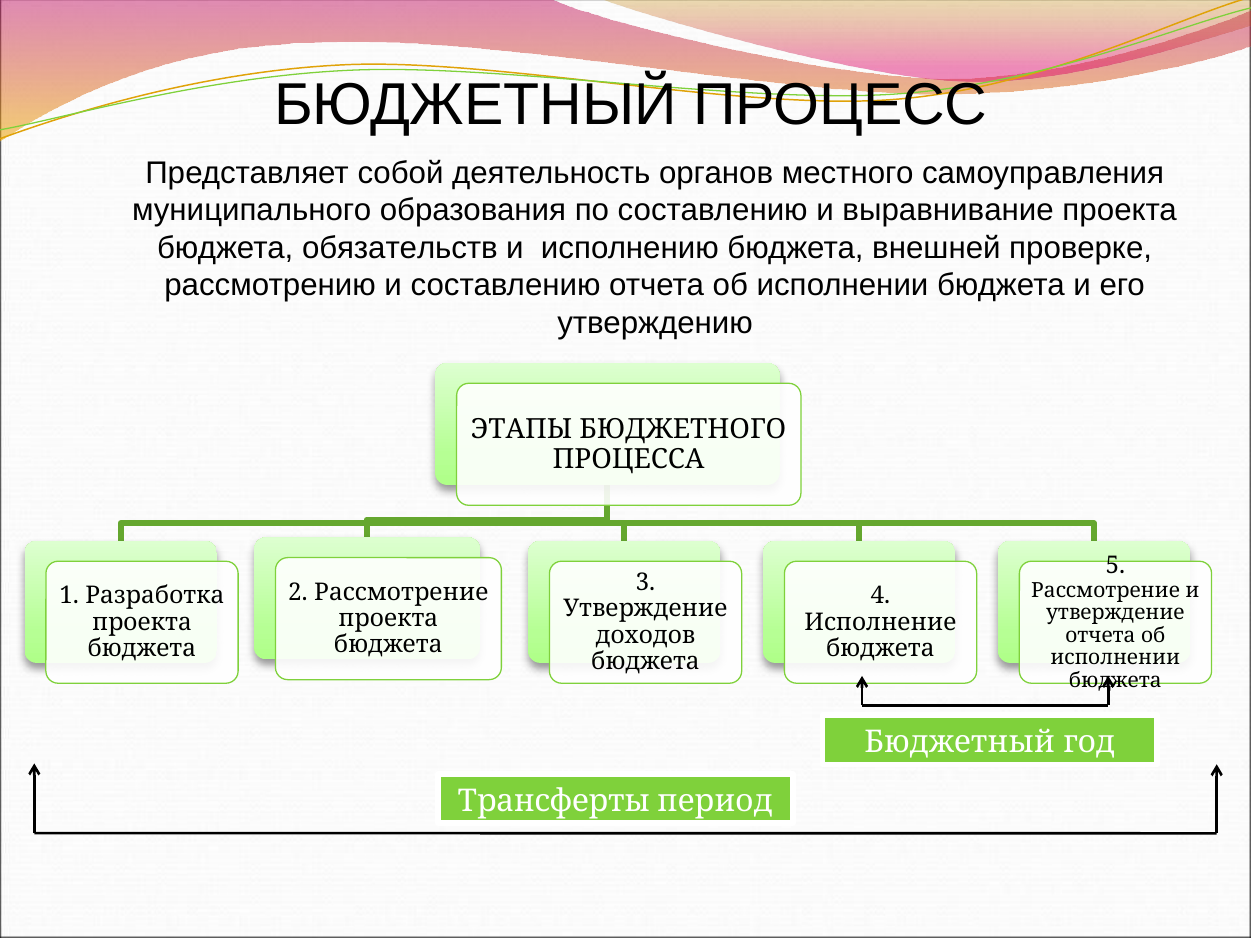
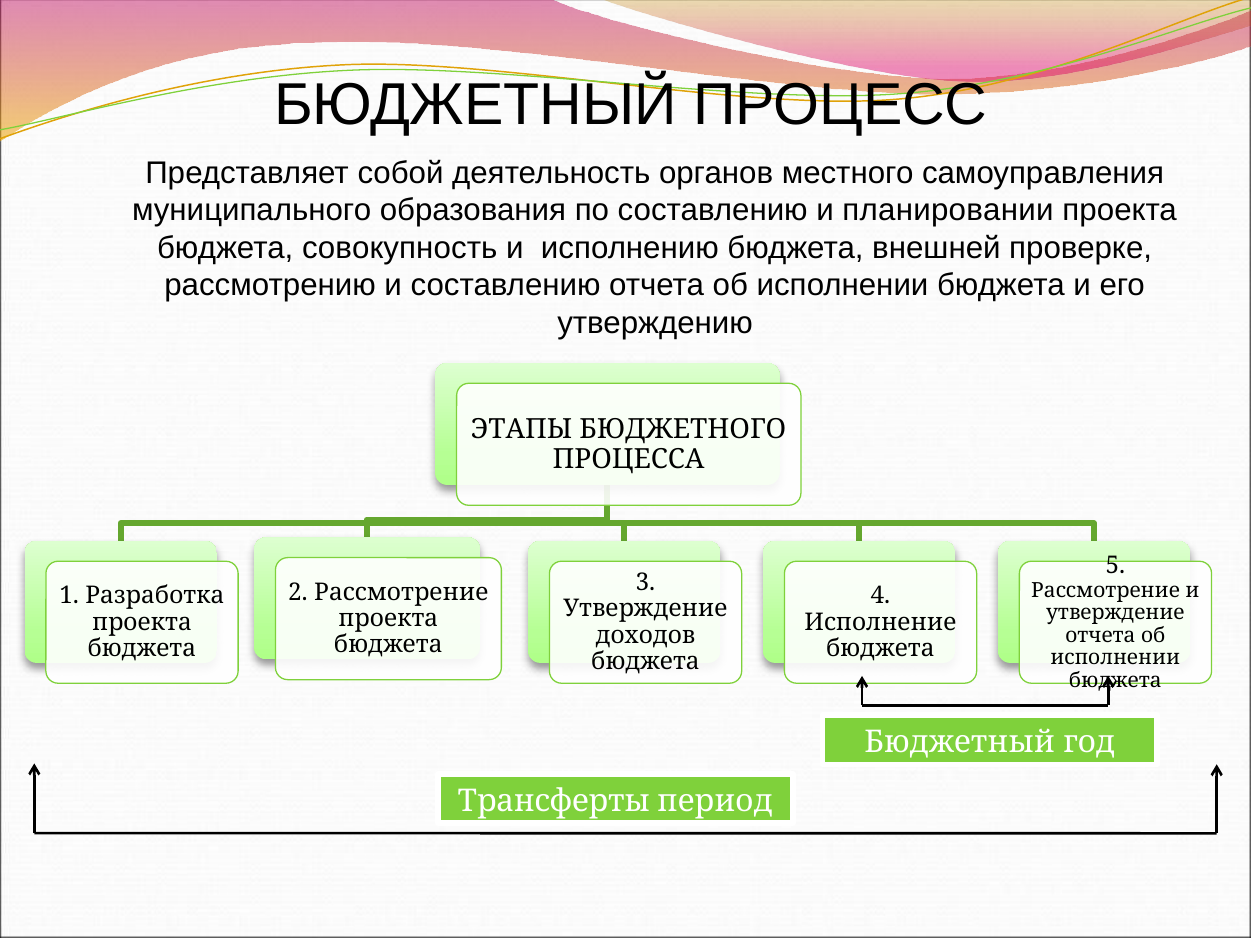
выравнивание: выравнивание -> планировании
обязательств: обязательств -> совокупность
